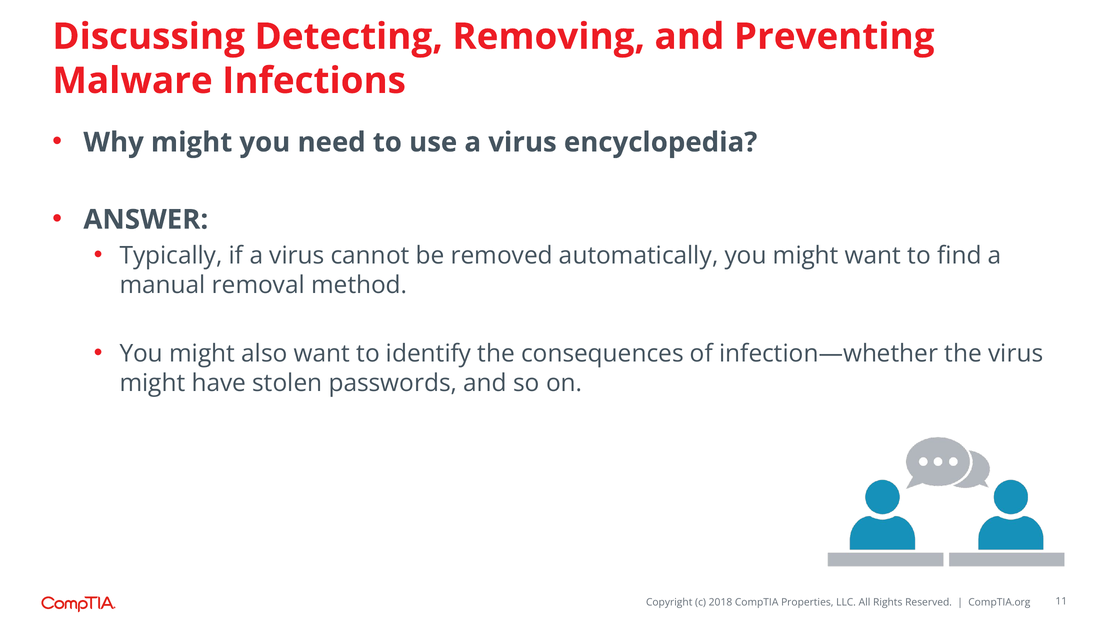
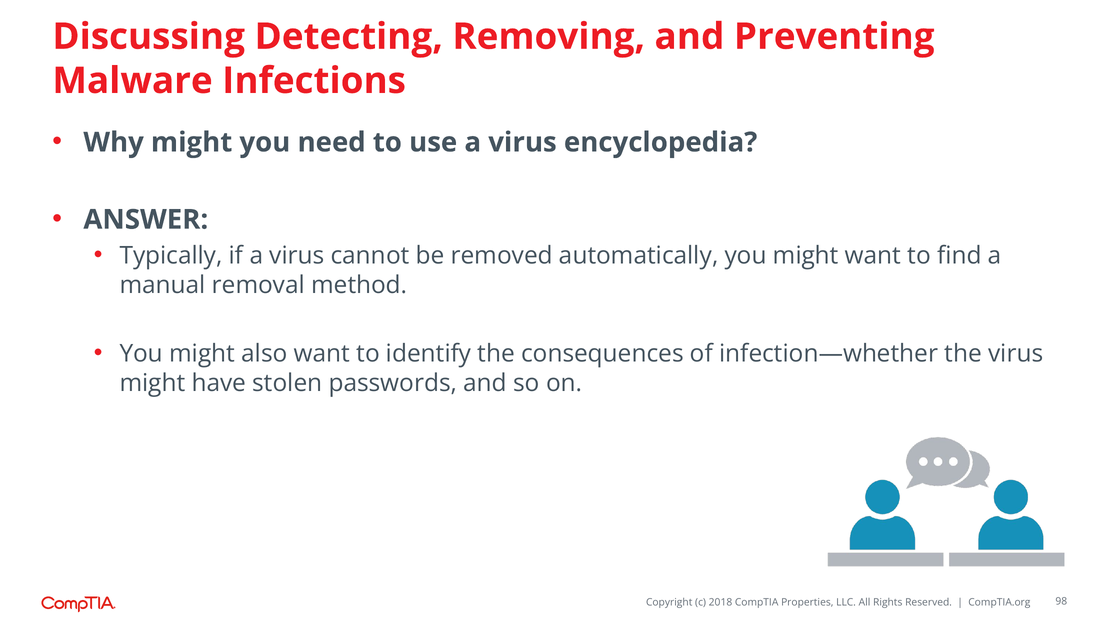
11: 11 -> 98
